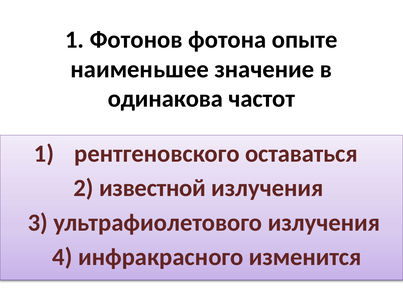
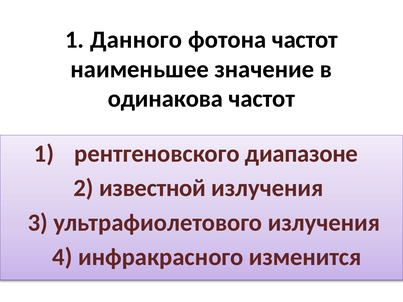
Фотонов: Фотонов -> Данного
фотона опыте: опыте -> частот
оставаться: оставаться -> диапазоне
